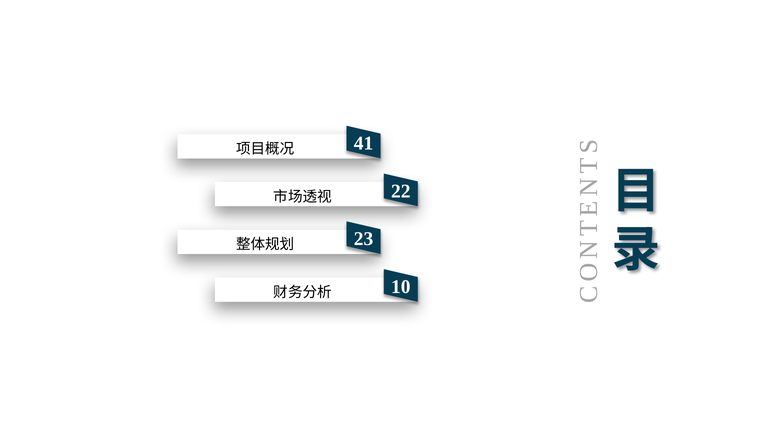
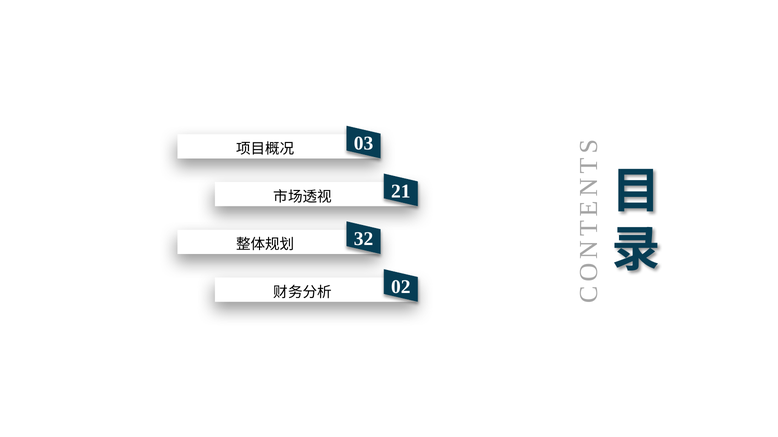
41: 41 -> 03
22: 22 -> 21
23: 23 -> 32
10: 10 -> 02
